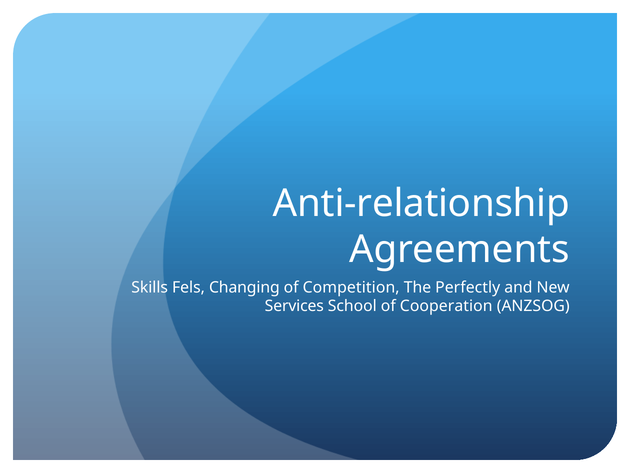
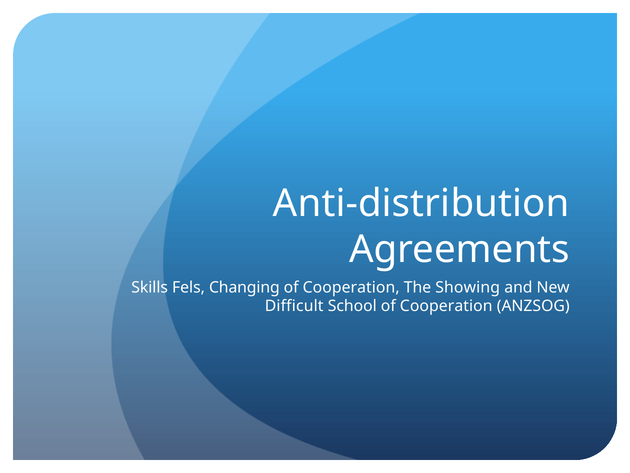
Anti-relationship: Anti-relationship -> Anti-distribution
Competition at (351, 287): Competition -> Cooperation
Perfectly: Perfectly -> Showing
Services: Services -> Difficult
